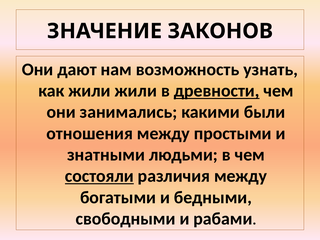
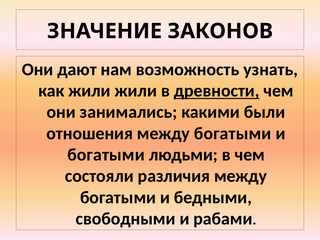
отношения между простыми: простыми -> богатыми
знатными at (106, 155): знатными -> богатыми
состояли underline: present -> none
